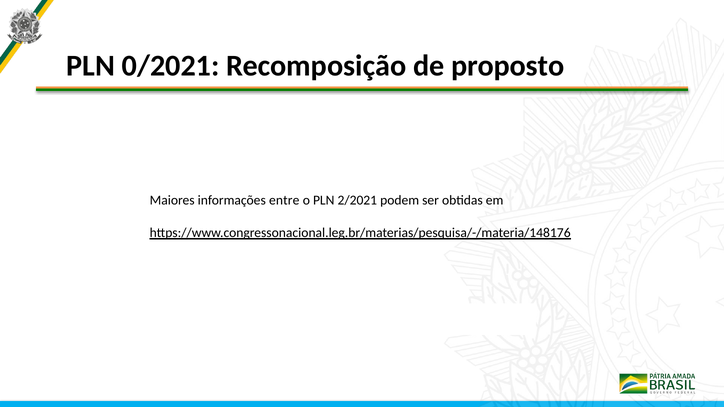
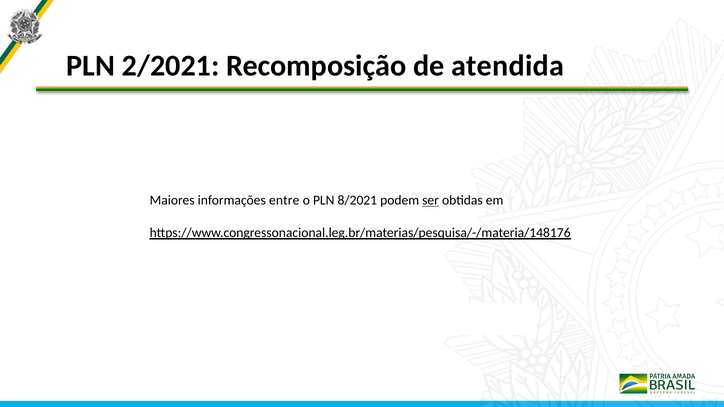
0/2021: 0/2021 -> 2/2021
proposto: proposto -> atendida
2/2021: 2/2021 -> 8/2021
ser underline: none -> present
